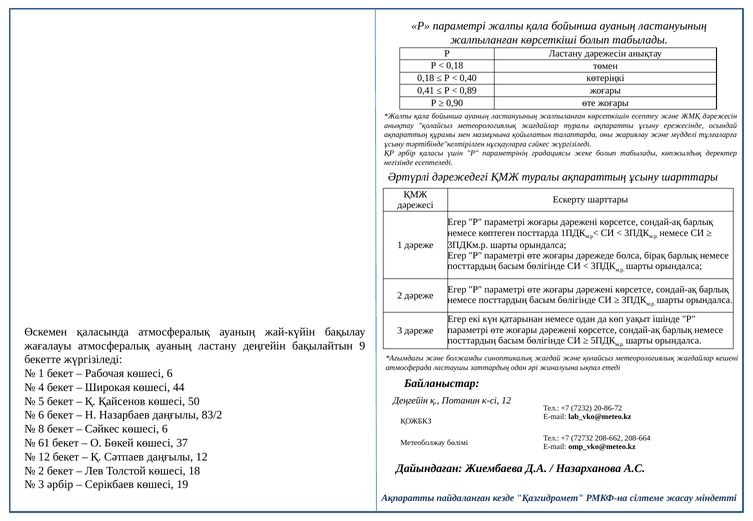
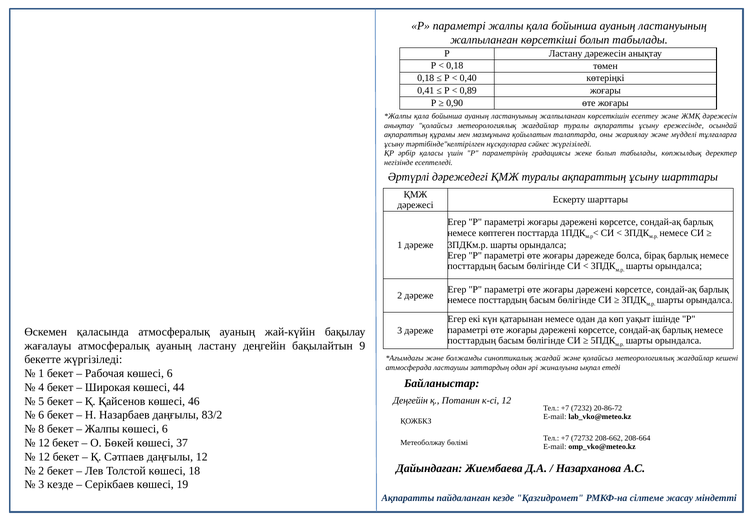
50: 50 -> 46
Сәйкес at (102, 429): Сәйкес -> Жалпы
61 at (44, 443): 61 -> 12
3 әрбір: әрбір -> кезде
